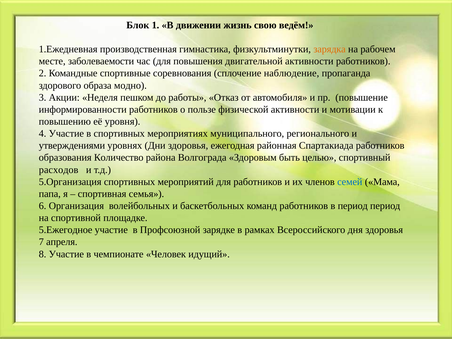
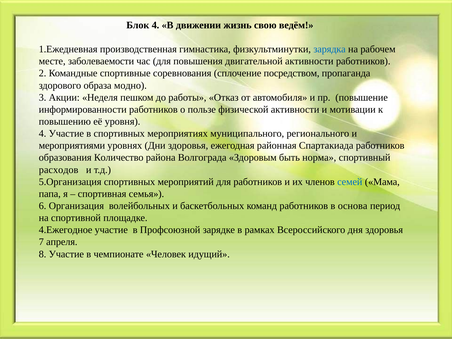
Блок 1: 1 -> 4
зарядка colour: orange -> blue
наблюдение: наблюдение -> посредством
утверждениями: утверждениями -> мероприятиями
целью: целью -> норма
в период: период -> основа
5.Ежегодное: 5.Ежегодное -> 4.Ежегодное
